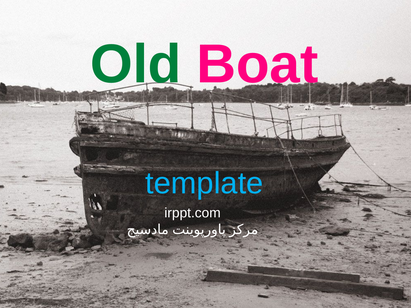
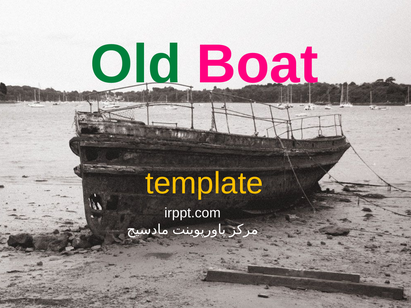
template colour: light blue -> yellow
